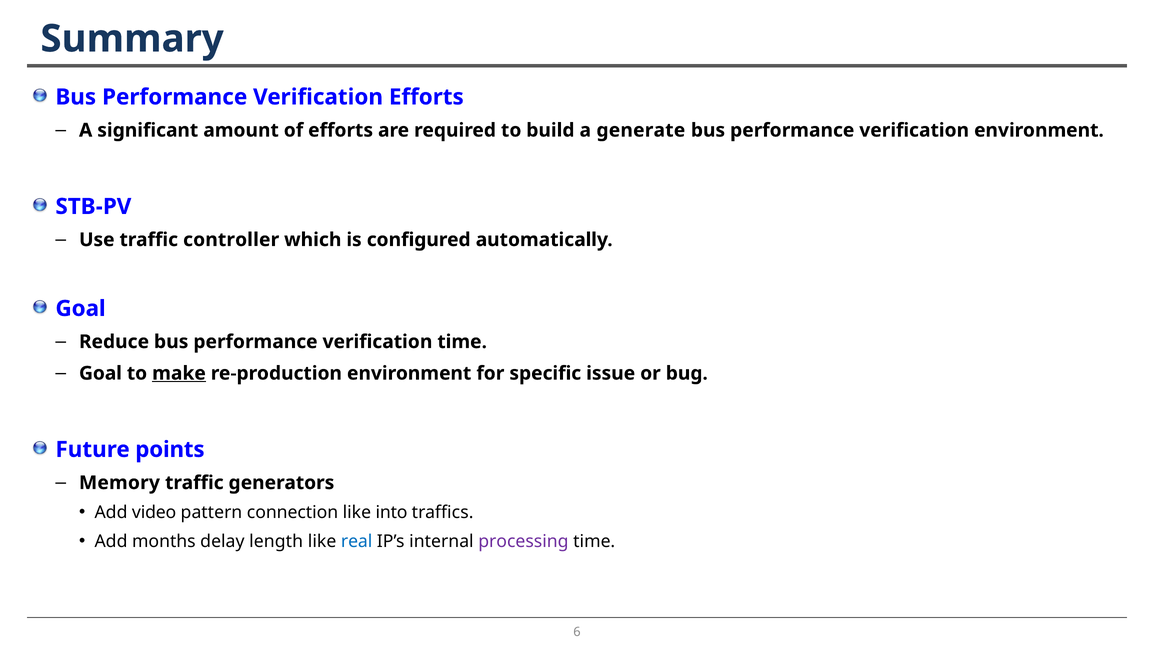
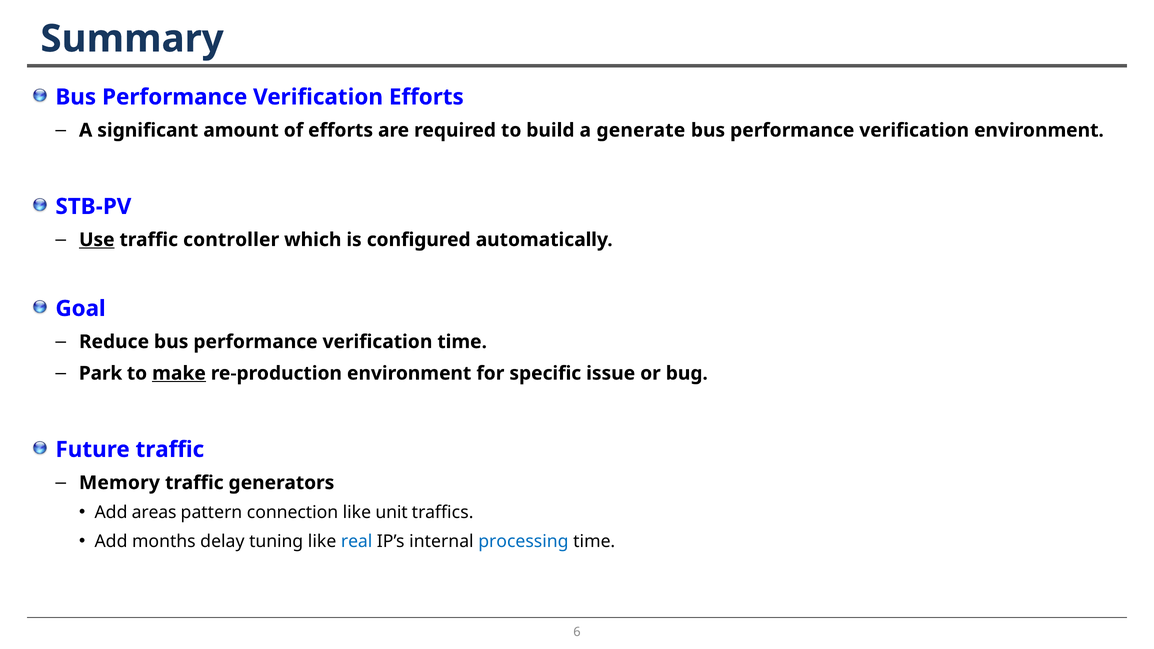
Use underline: none -> present
Goal at (100, 373): Goal -> Park
Future points: points -> traffic
video: video -> areas
into: into -> unit
length: length -> tuning
processing colour: purple -> blue
